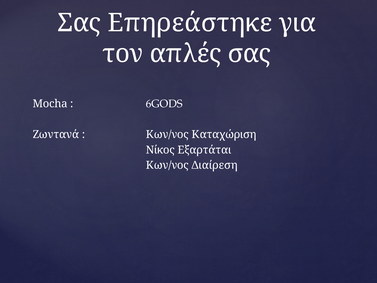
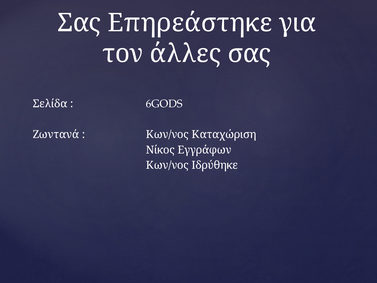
απλές: απλές -> άλλες
Mocha: Mocha -> Σελίδα
Εξαρτάται: Εξαρτάται -> Εγγράφων
Διαίρεση: Διαίρεση -> Ιδρύθηκε
